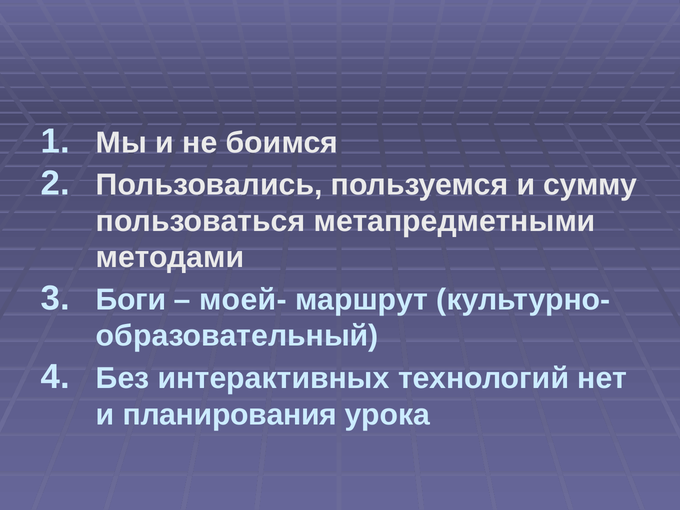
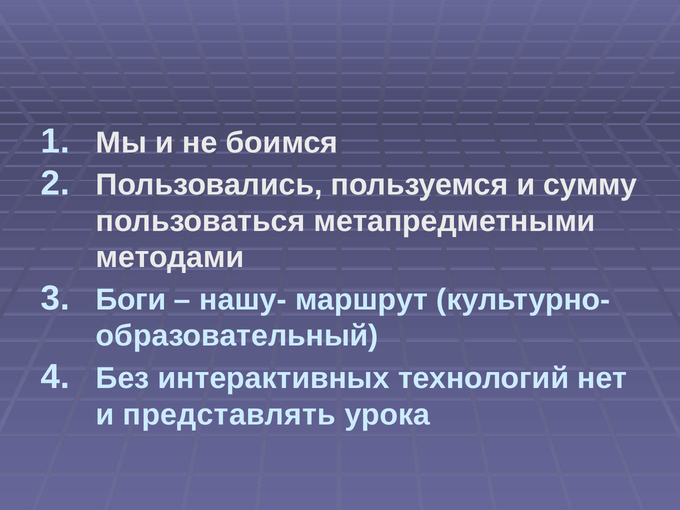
моей-: моей- -> нашу-
планирования: планирования -> представлять
